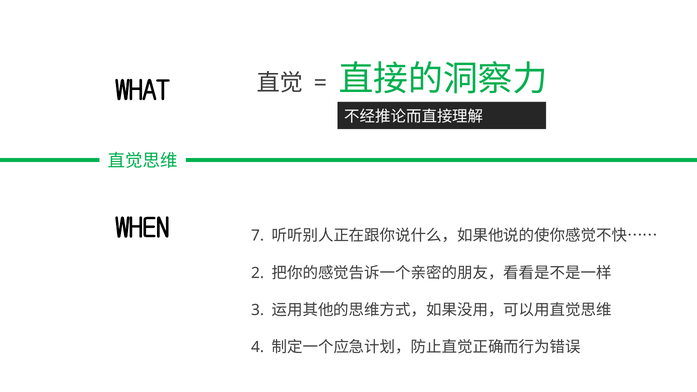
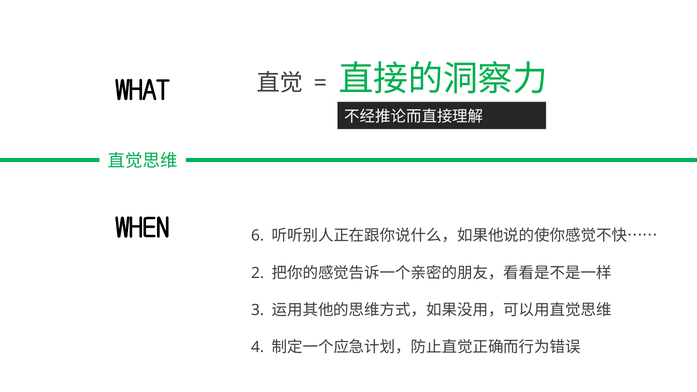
7: 7 -> 6
